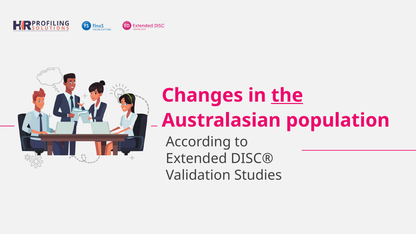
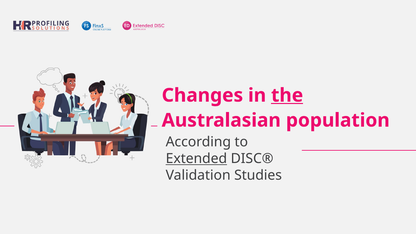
Extended underline: none -> present
